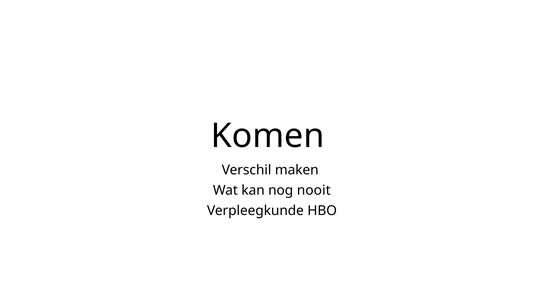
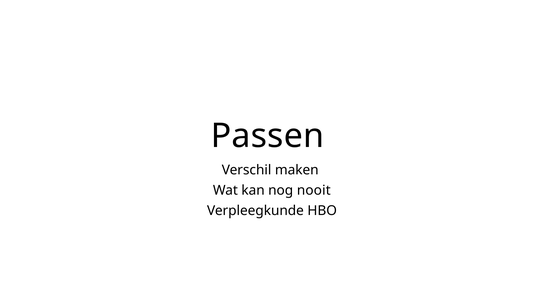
Komen: Komen -> Passen
